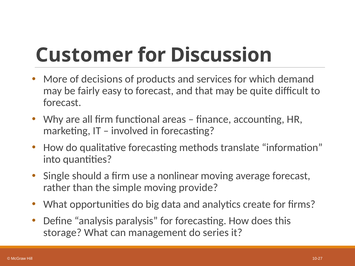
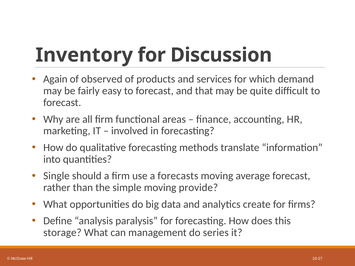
Customer: Customer -> Inventory
More: More -> Again
decisions: decisions -> observed
nonlinear: nonlinear -> forecasts
